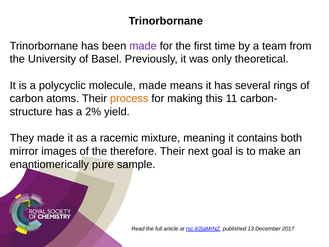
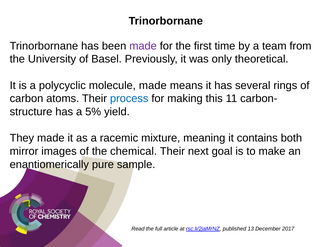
process colour: orange -> blue
2%: 2% -> 5%
therefore: therefore -> chemical
